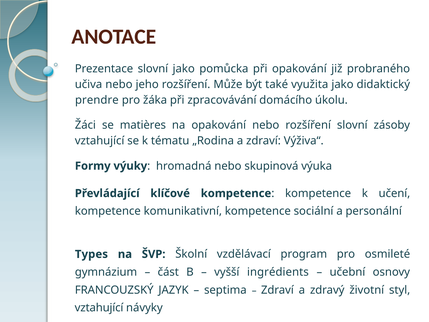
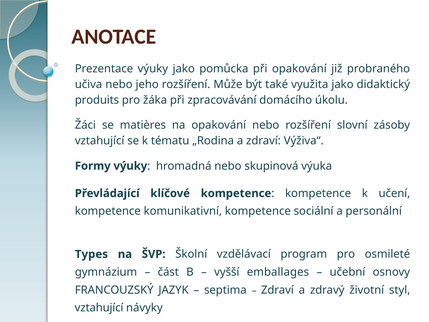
Prezentace slovní: slovní -> výuky
prendre: prendre -> produits
ingrédients: ingrédients -> emballages
